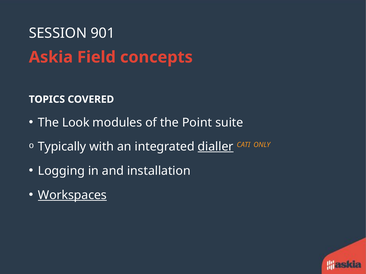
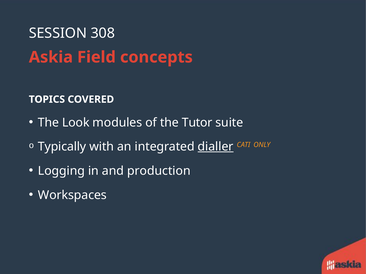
901: 901 -> 308
Point: Point -> Tutor
installation: installation -> production
Workspaces underline: present -> none
